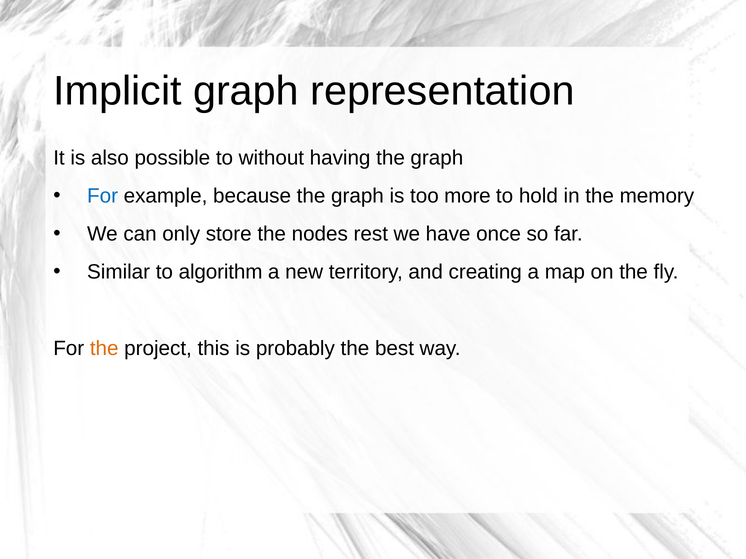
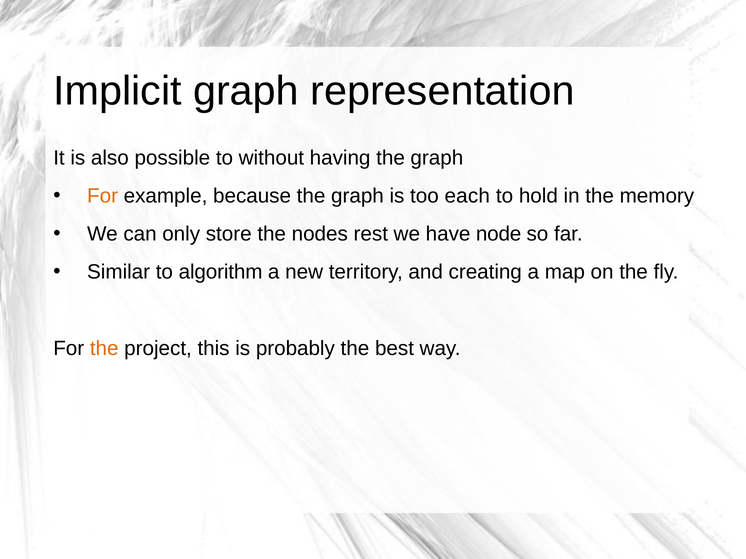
For at (103, 196) colour: blue -> orange
more: more -> each
once: once -> node
